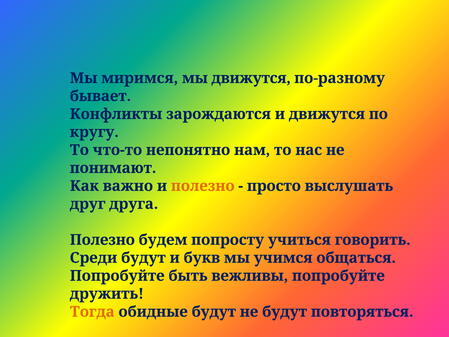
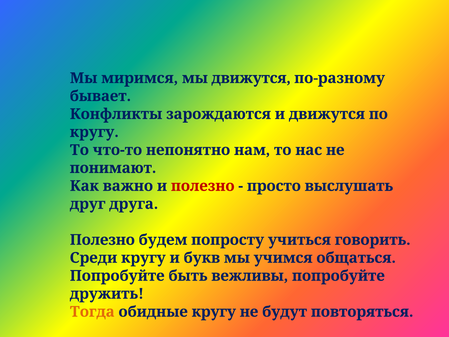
полезно at (203, 186) colour: orange -> red
Среди будут: будут -> кругу
обидные будут: будут -> кругу
